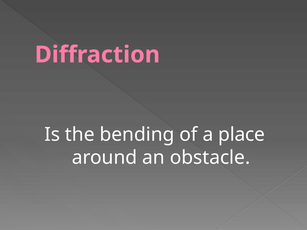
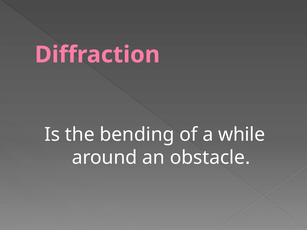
place: place -> while
